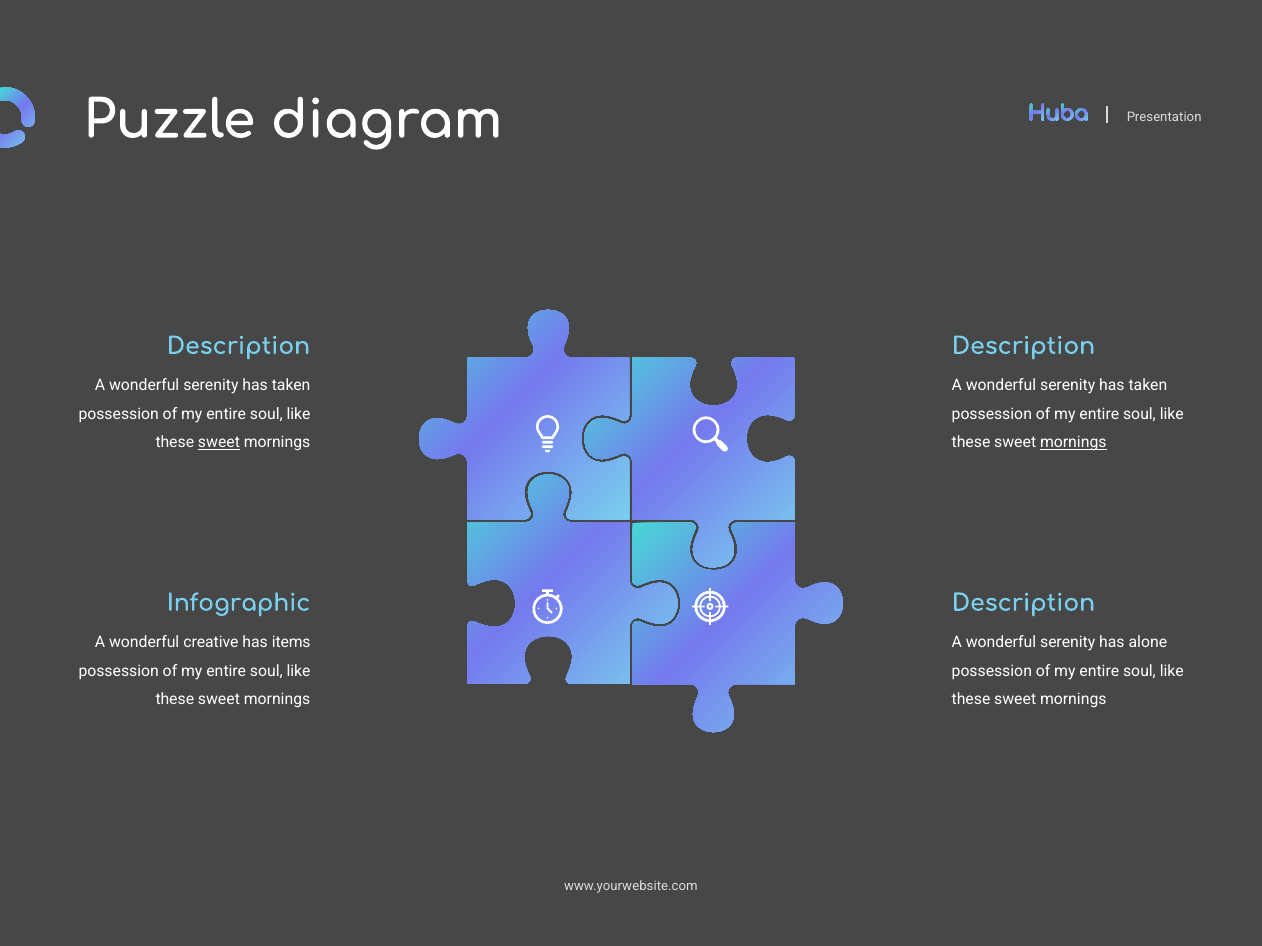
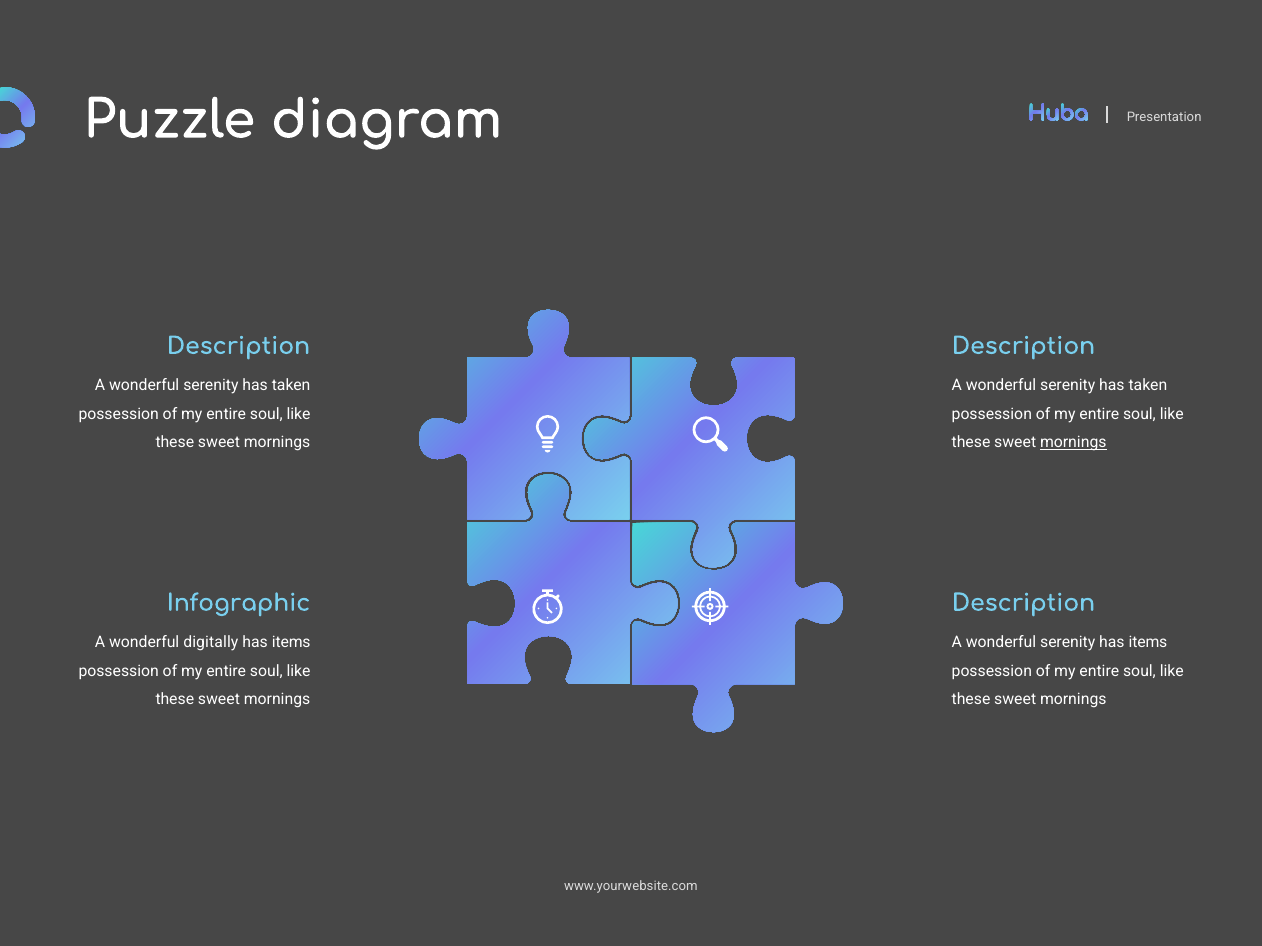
sweet at (219, 443) underline: present -> none
creative: creative -> digitally
serenity has alone: alone -> items
